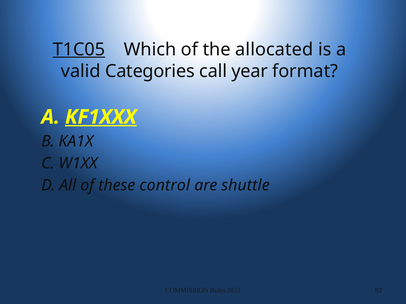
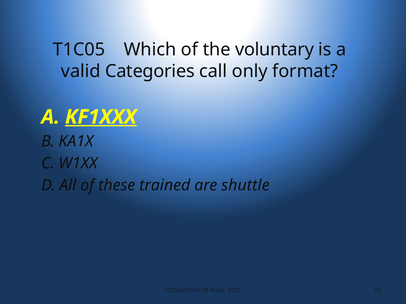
T1C05 underline: present -> none
allocated: allocated -> voluntary
year: year -> only
control: control -> trained
